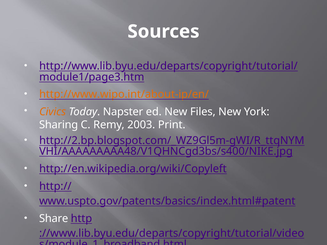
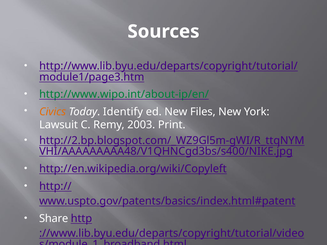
http://www.wipo.int/about-ip/en/ colour: orange -> green
Napster: Napster -> Identify
Sharing: Sharing -> Lawsuit
